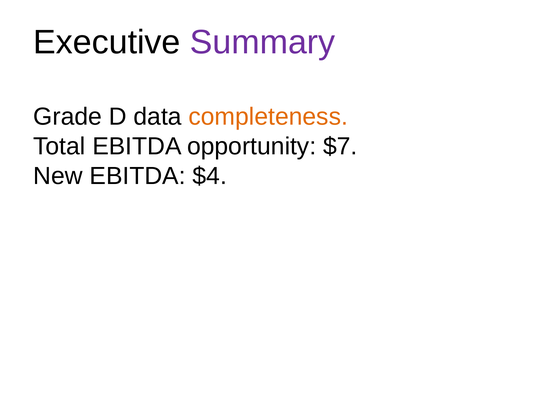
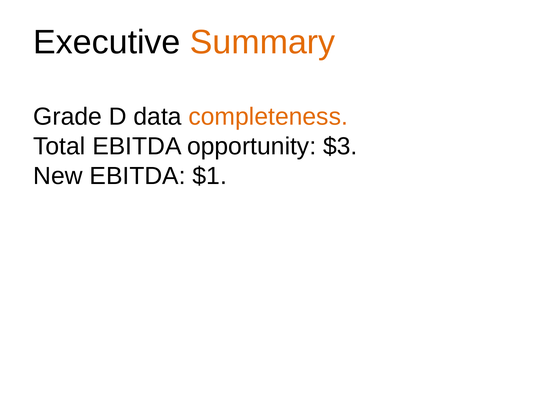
Summary colour: purple -> orange
$7: $7 -> $3
$4: $4 -> $1
